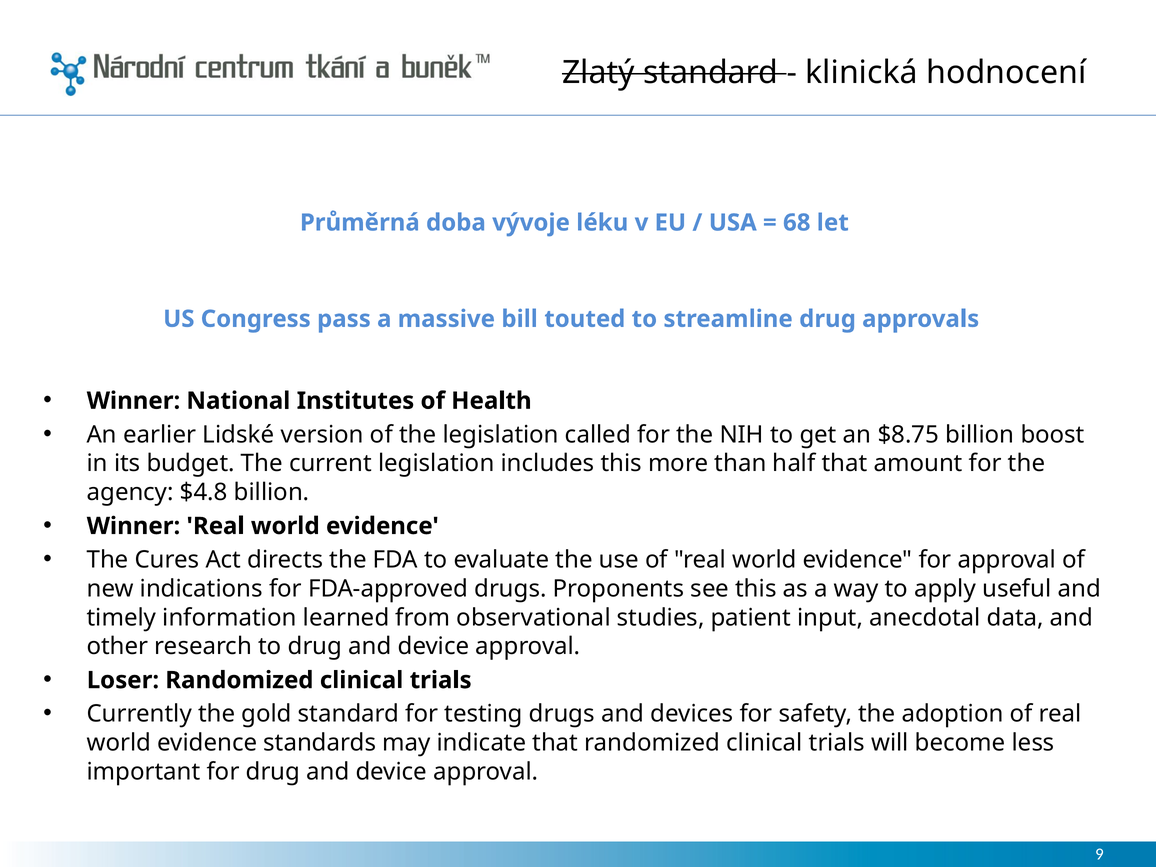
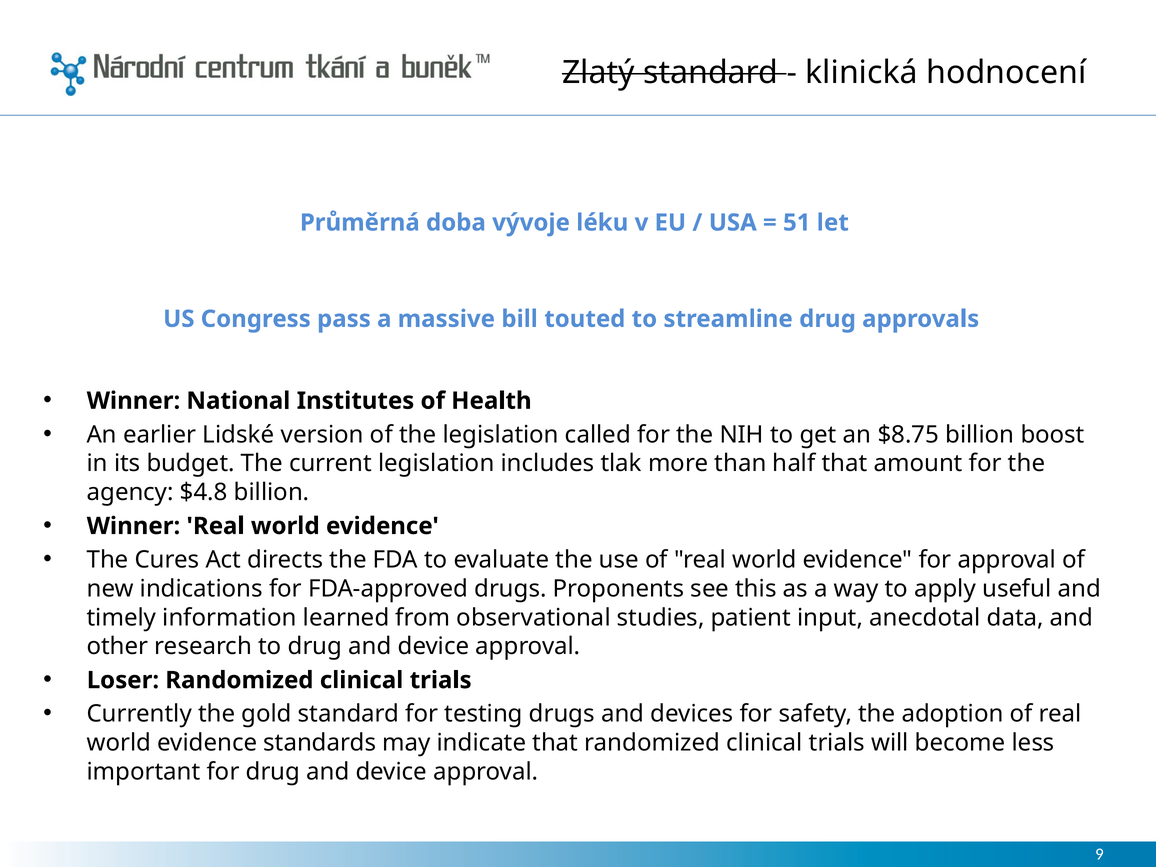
68: 68 -> 51
includes this: this -> tlak
